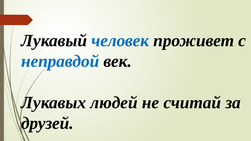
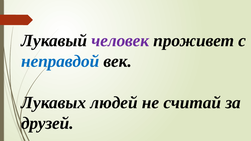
человек colour: blue -> purple
